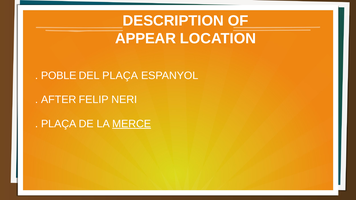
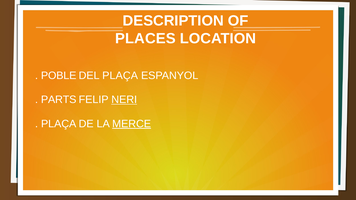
APPEAR: APPEAR -> PLACES
AFTER: AFTER -> PARTS
NERI underline: none -> present
